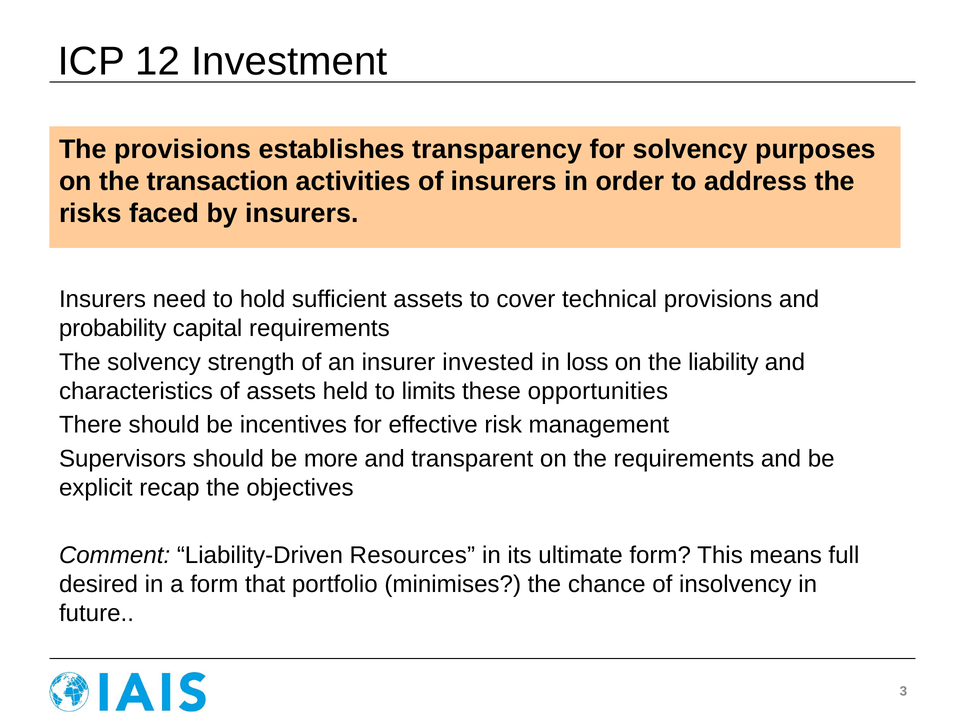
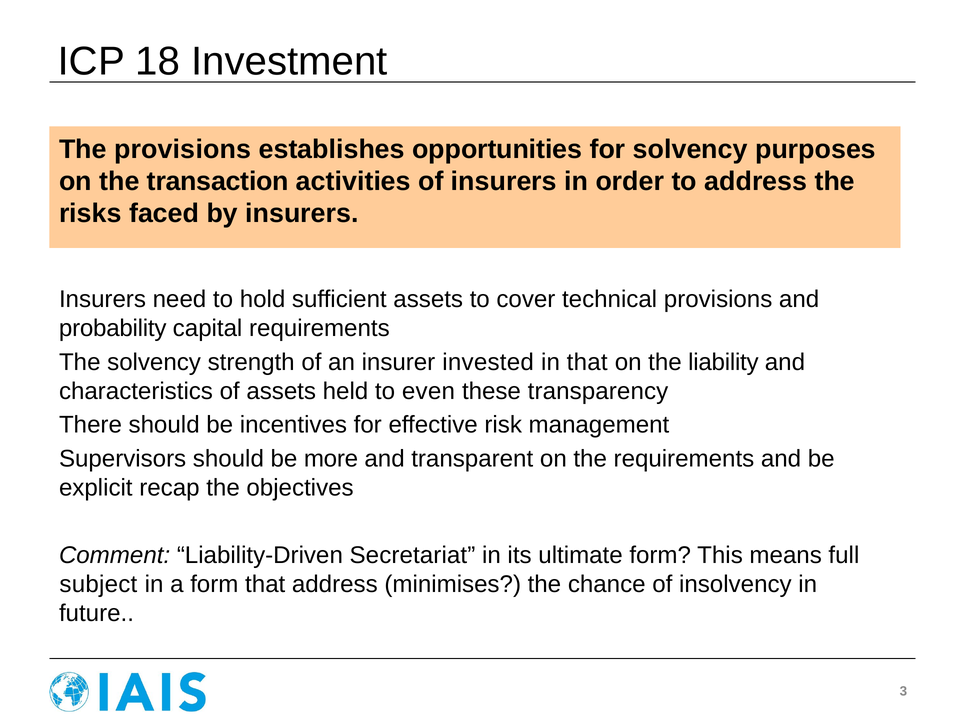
12: 12 -> 18
transparency: transparency -> opportunities
in loss: loss -> that
limits: limits -> even
opportunities: opportunities -> transparency
Resources: Resources -> Secretariat
desired: desired -> subject
that portfolio: portfolio -> address
